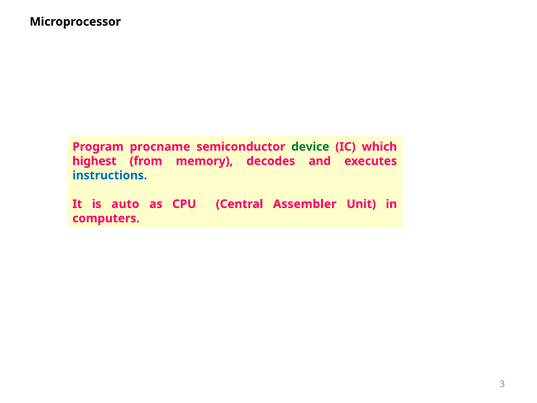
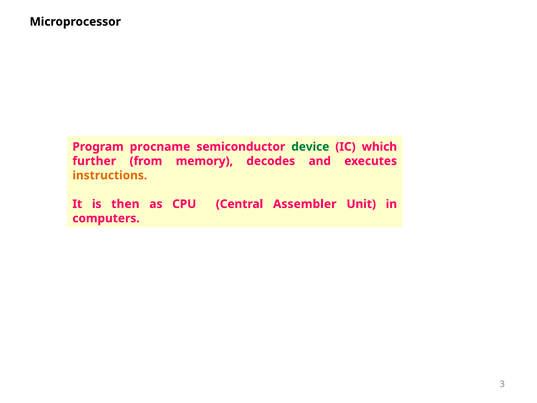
highest: highest -> further
instructions colour: blue -> orange
auto: auto -> then
